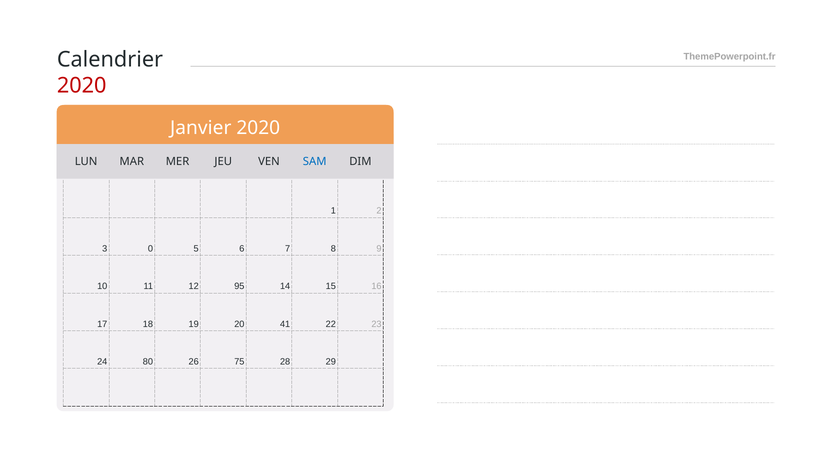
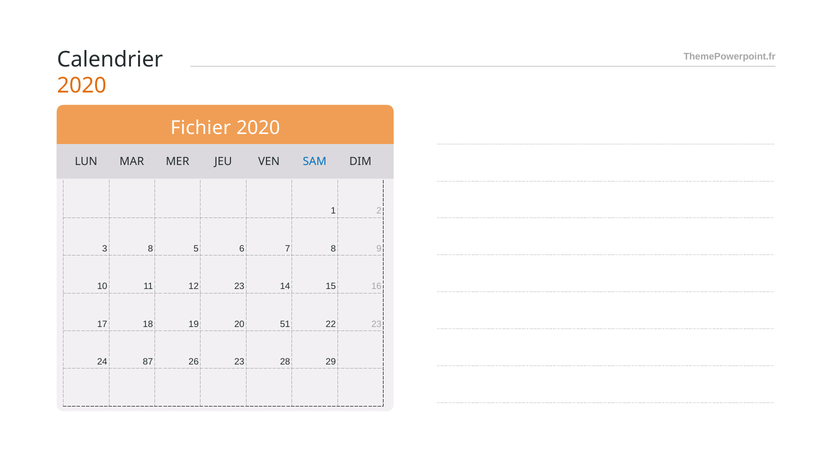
2020 at (82, 86) colour: red -> orange
Janvier: Janvier -> Fichier
3 0: 0 -> 8
12 95: 95 -> 23
41: 41 -> 51
80: 80 -> 87
26 75: 75 -> 23
